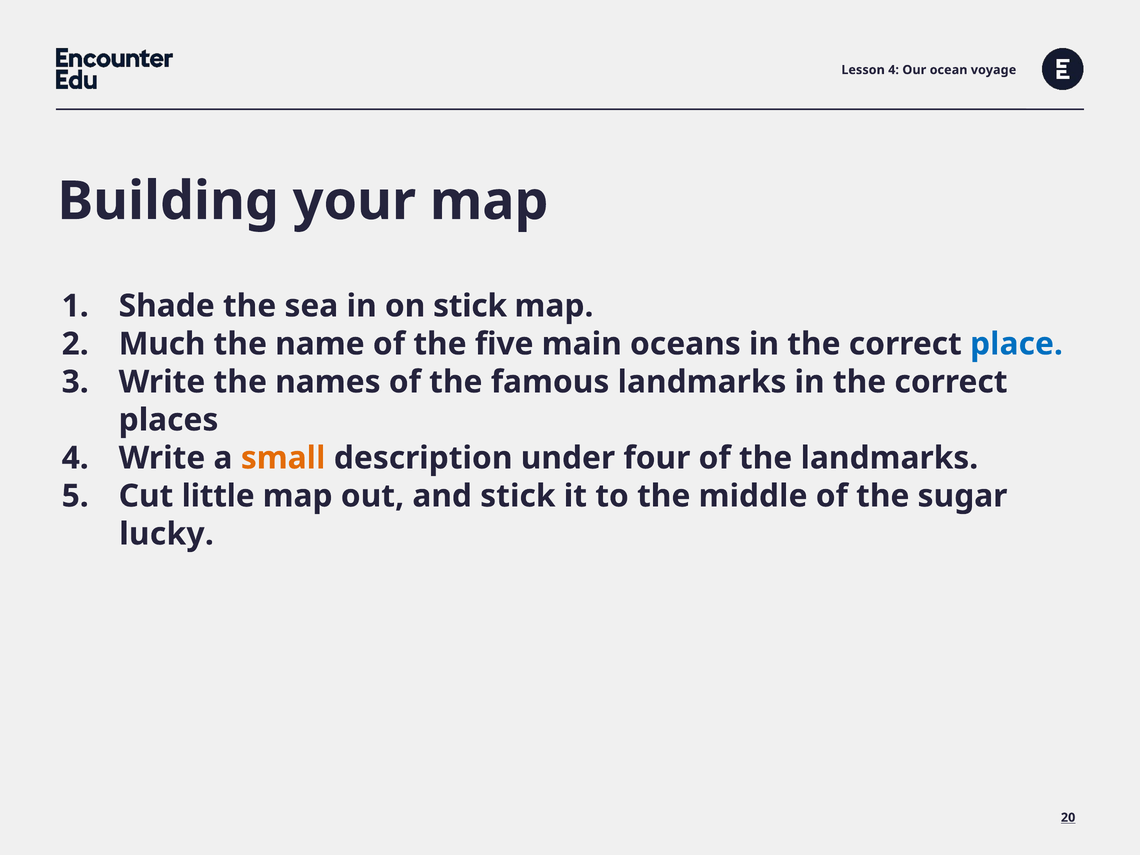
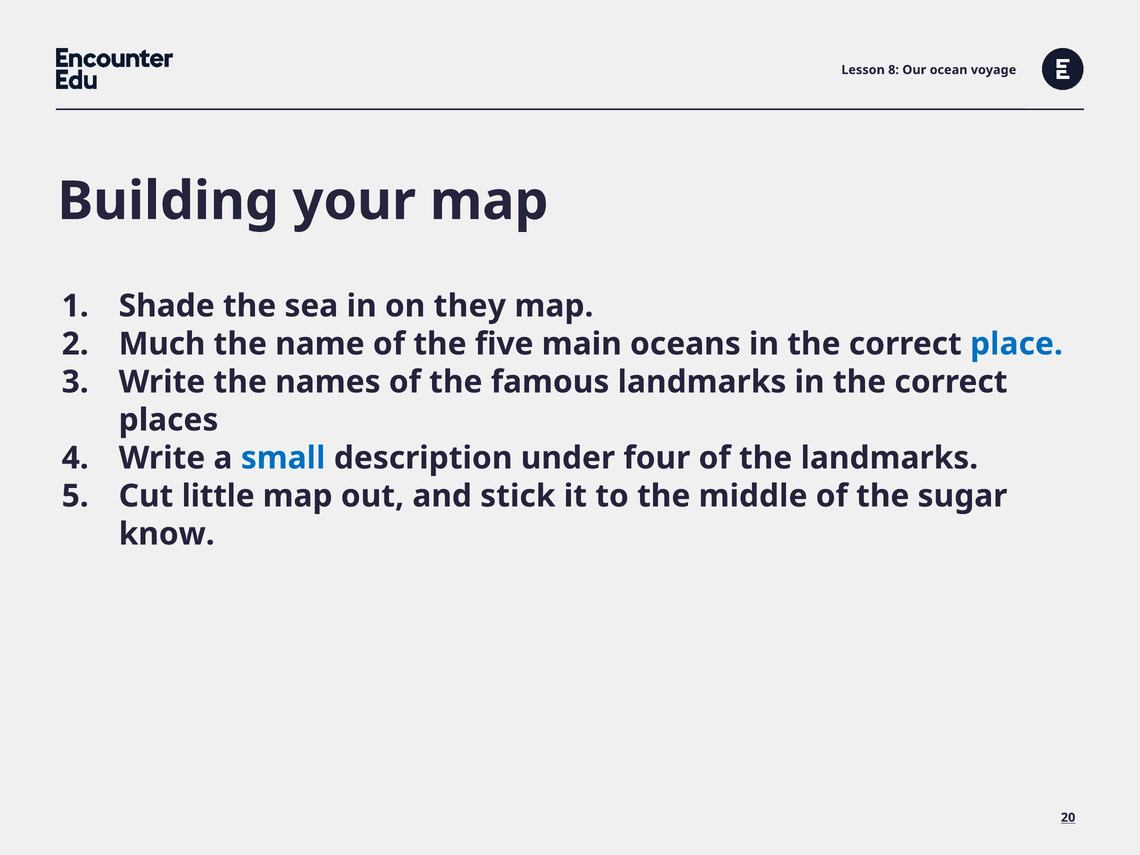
Lesson 4: 4 -> 8
on stick: stick -> they
small colour: orange -> blue
lucky: lucky -> know
